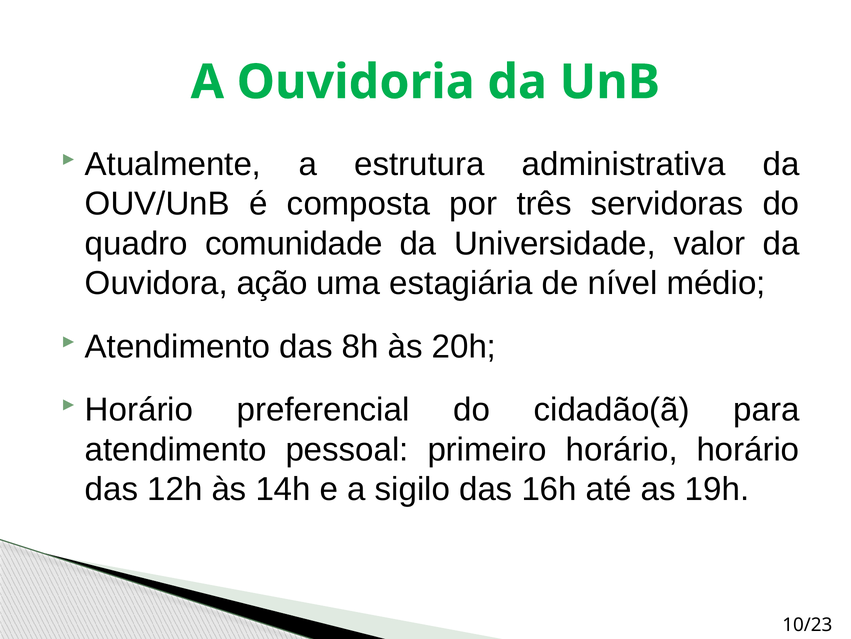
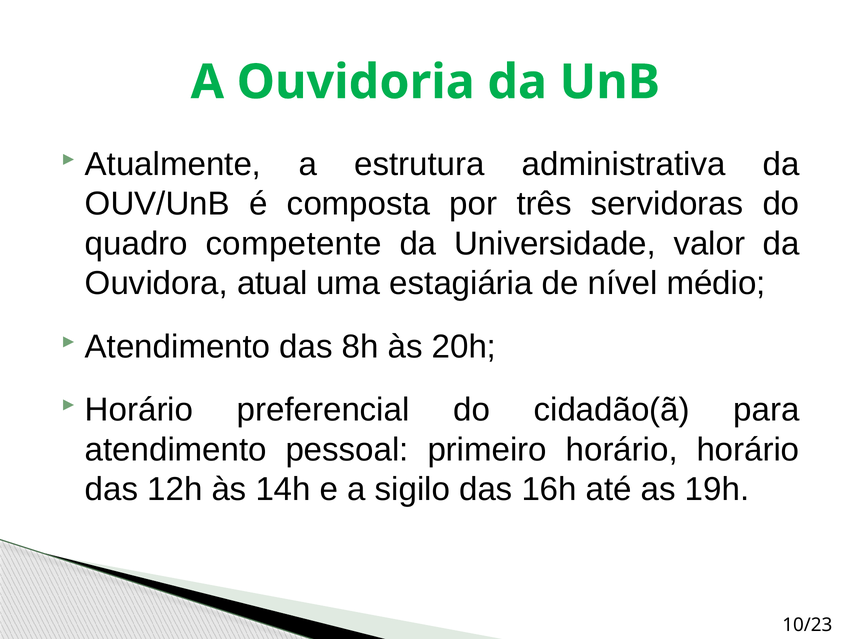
comunidade: comunidade -> competente
ação: ação -> atual
